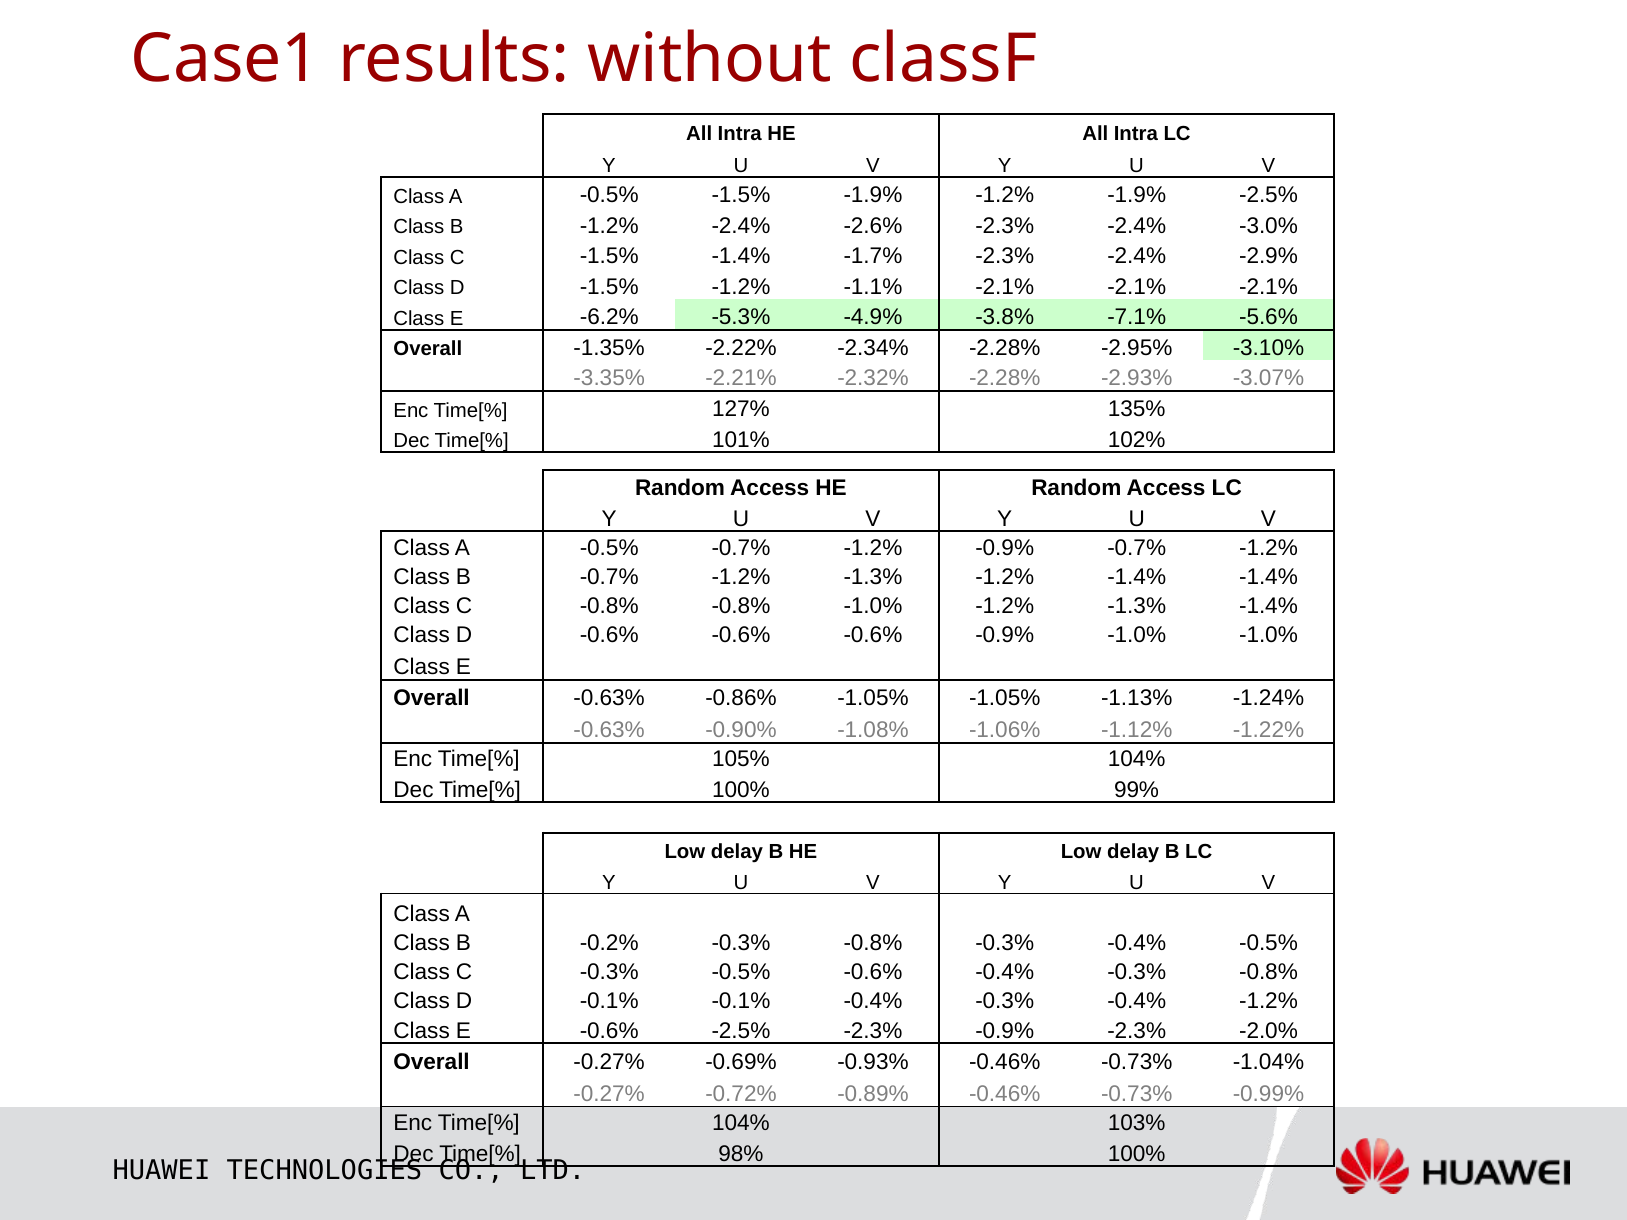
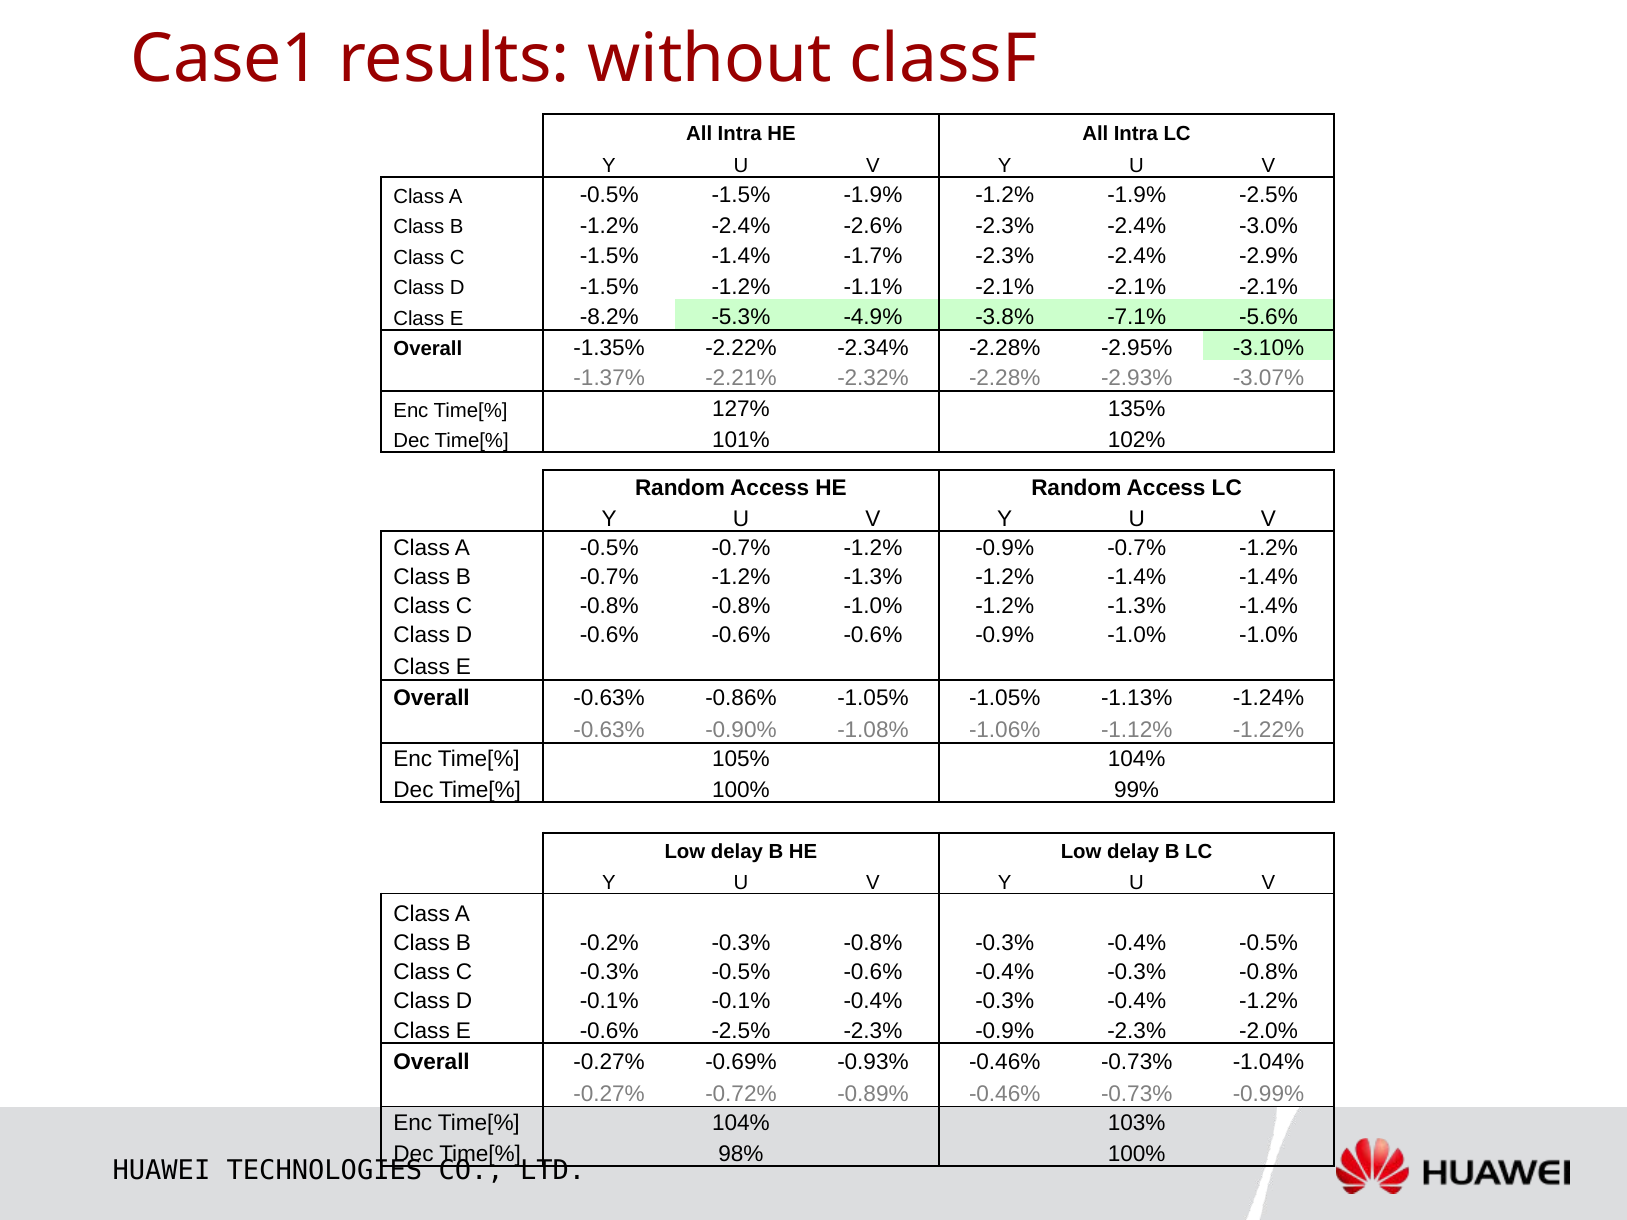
-6.2%: -6.2% -> -8.2%
-3.35%: -3.35% -> -1.37%
